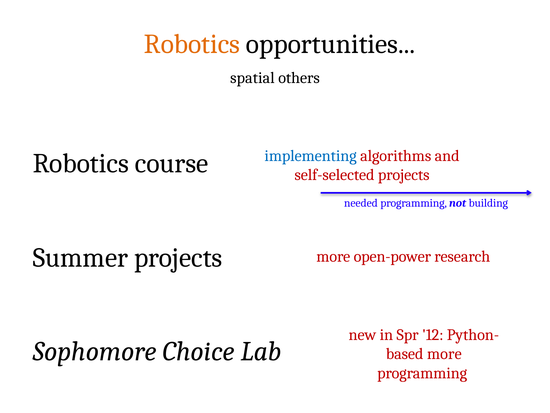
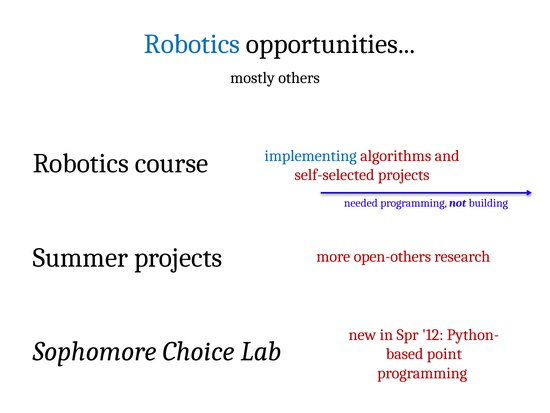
Robotics at (192, 44) colour: orange -> blue
spatial: spatial -> mostly
open-power: open-power -> open-others
more at (444, 354): more -> point
